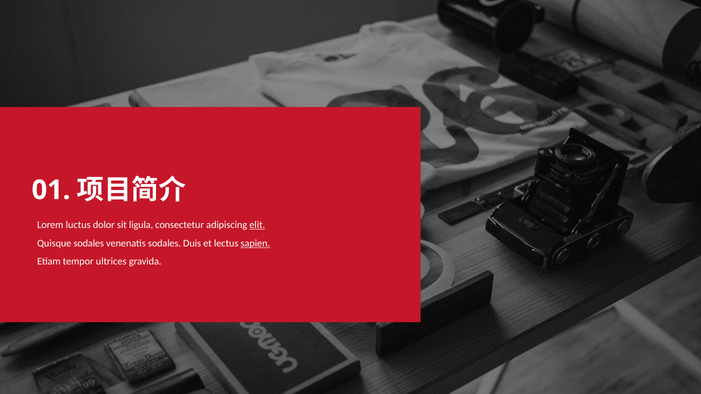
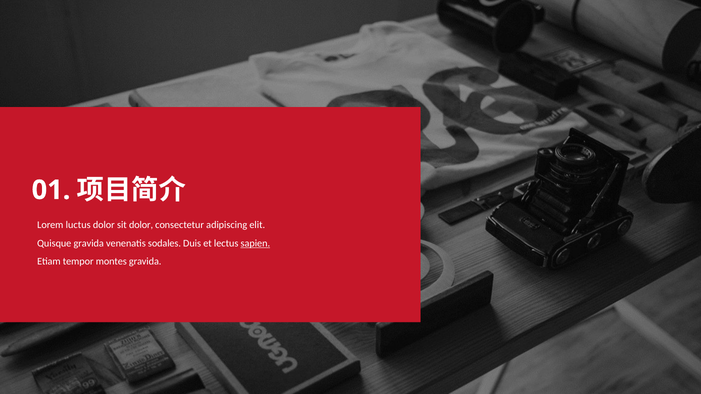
sit ligula: ligula -> dolor
elit underline: present -> none
Quisque sodales: sodales -> gravida
ultrices: ultrices -> montes
